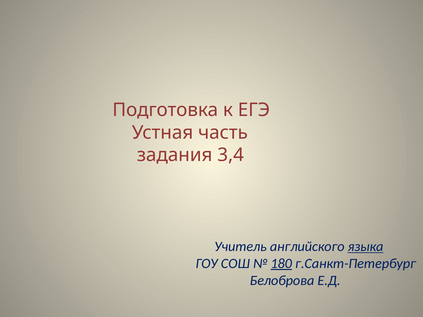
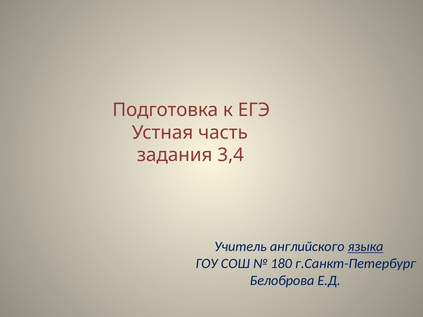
180 underline: present -> none
